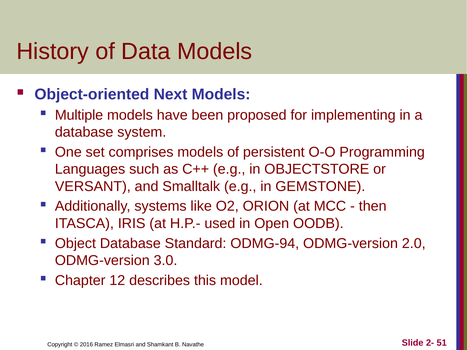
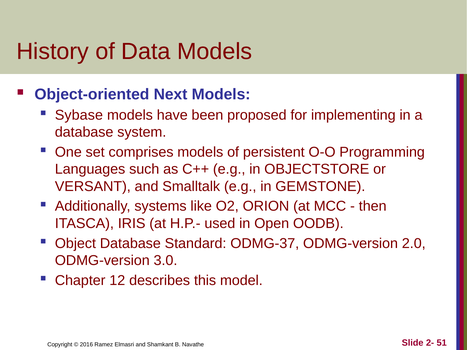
Multiple: Multiple -> Sybase
ODMG-94: ODMG-94 -> ODMG-37
